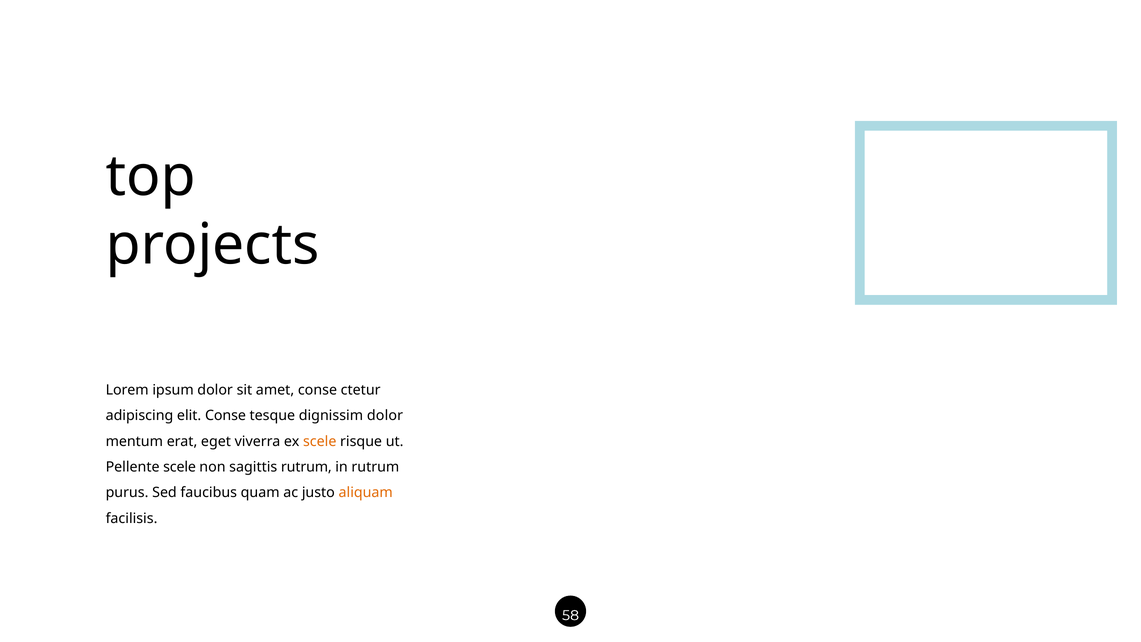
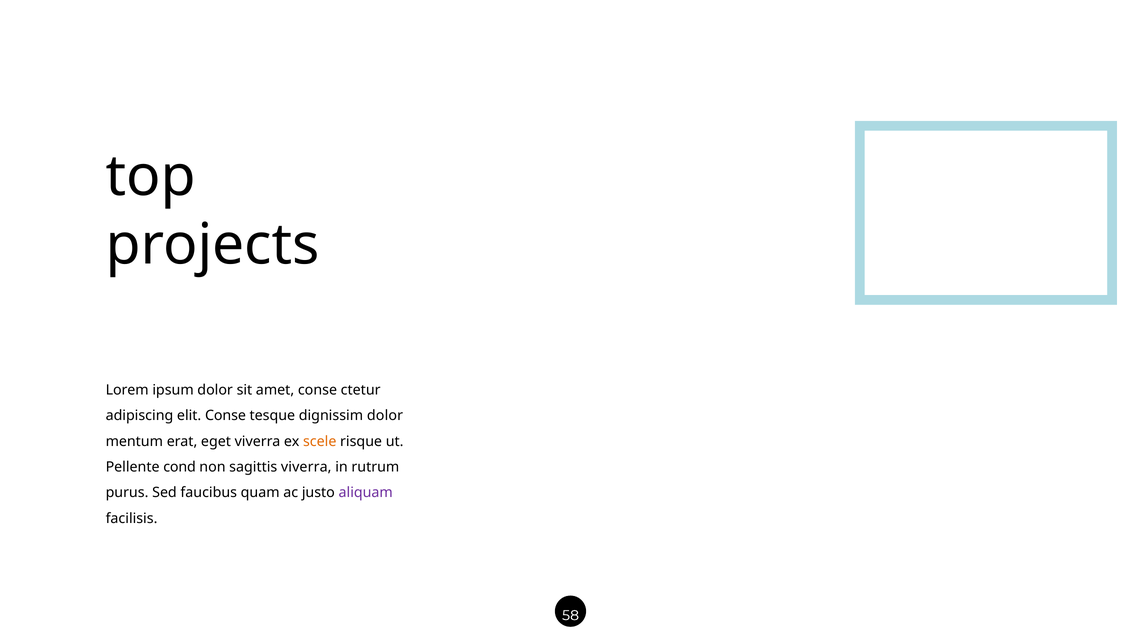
Pellente scele: scele -> cond
sagittis rutrum: rutrum -> viverra
aliquam colour: orange -> purple
